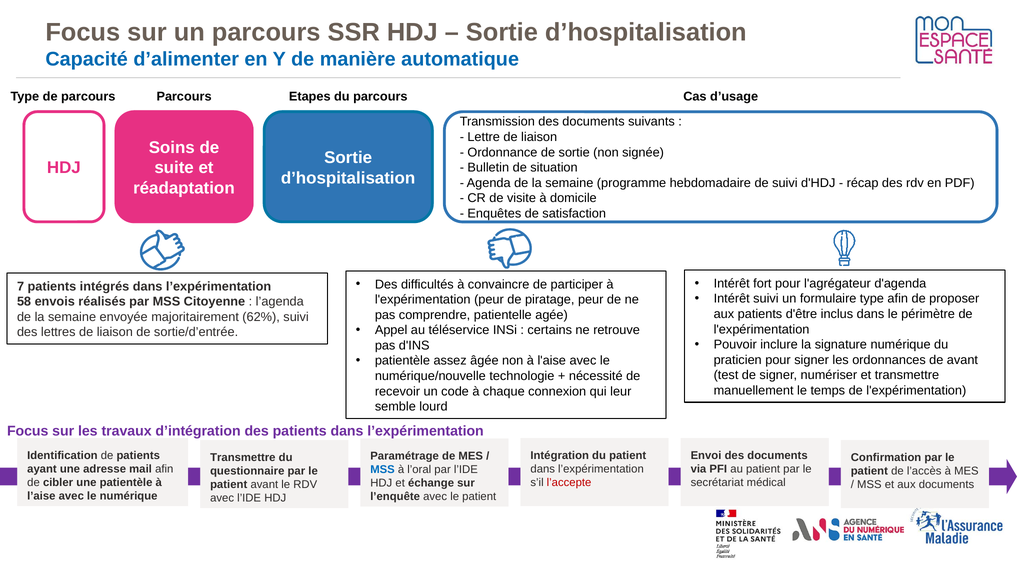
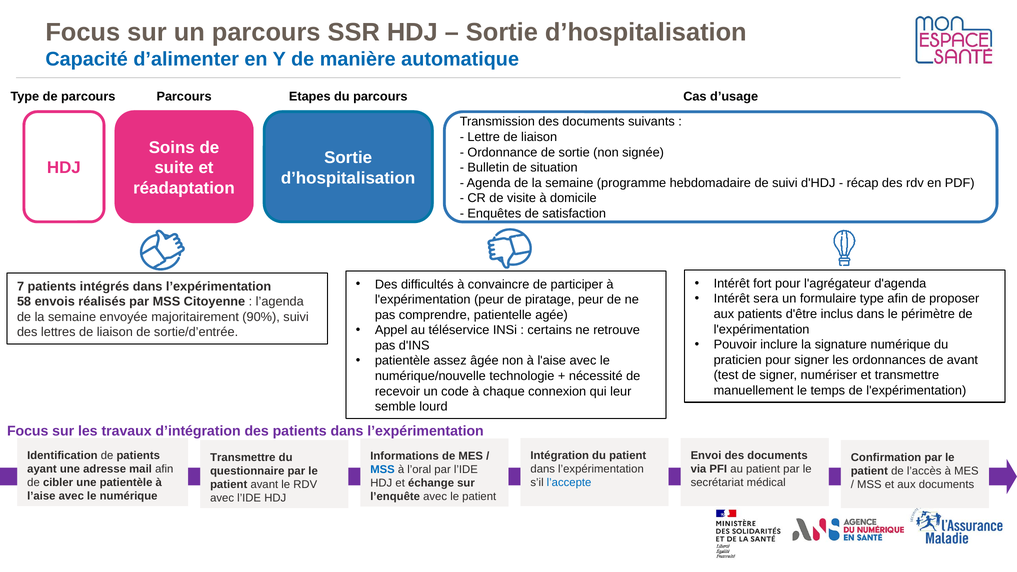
Intérêt suivi: suivi -> sera
62%: 62% -> 90%
Paramétrage: Paramétrage -> Informations
l’accepte colour: red -> blue
